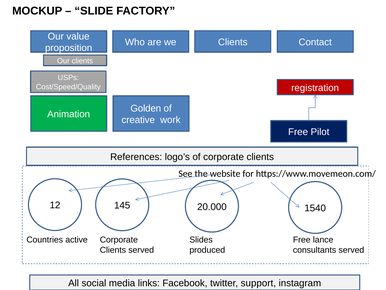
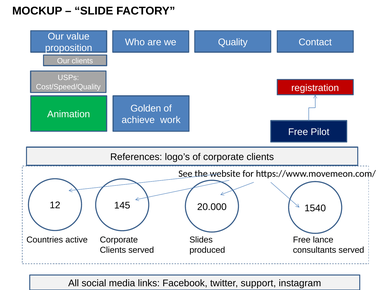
we Clients: Clients -> Quality
creative: creative -> achieve
